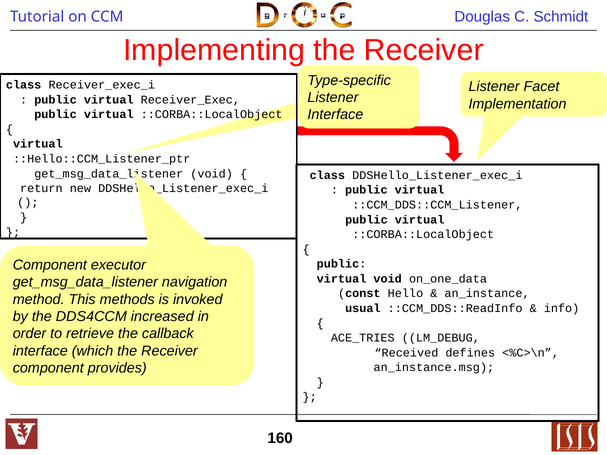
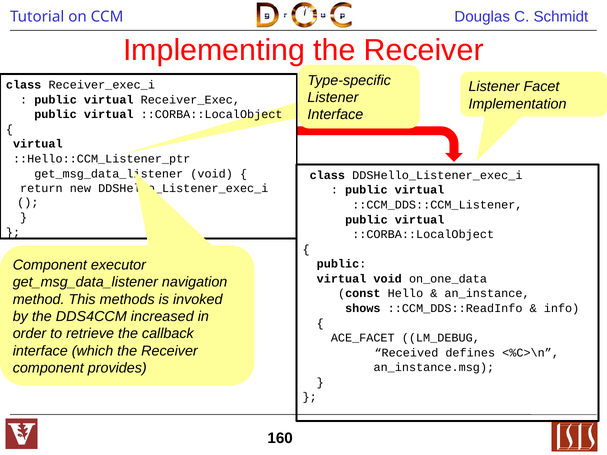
usual: usual -> shows
ACE_TRIES: ACE_TRIES -> ACE_FACET
